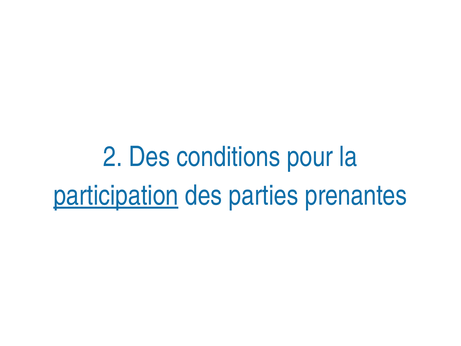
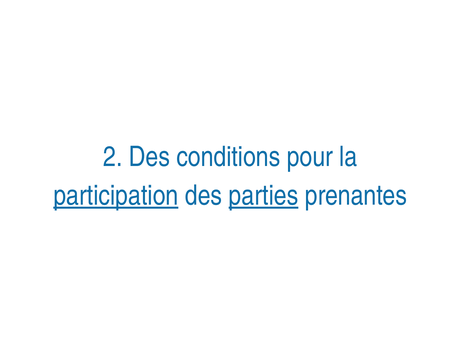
parties underline: none -> present
